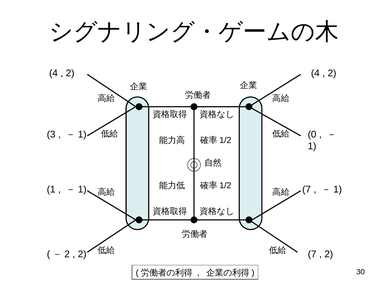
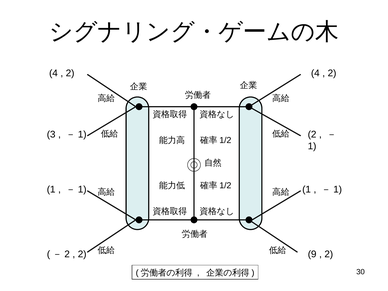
－1 0: 0 -> 2
－1 7: 7 -> 1
2 7: 7 -> 9
